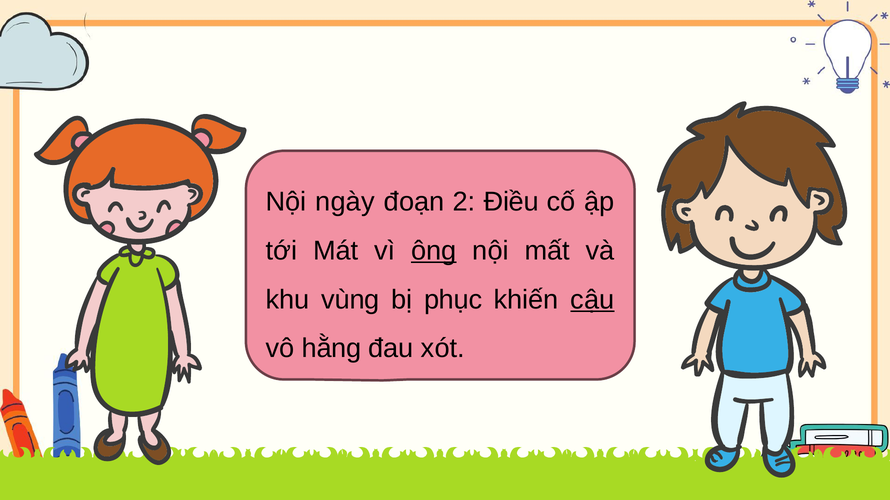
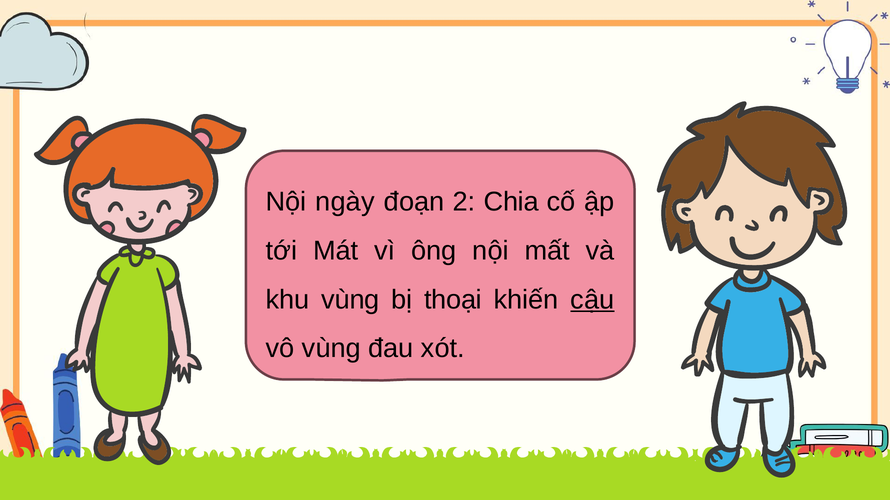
Điều: Điều -> Chia
ông underline: present -> none
phục: phục -> thoại
vô hằng: hằng -> vùng
